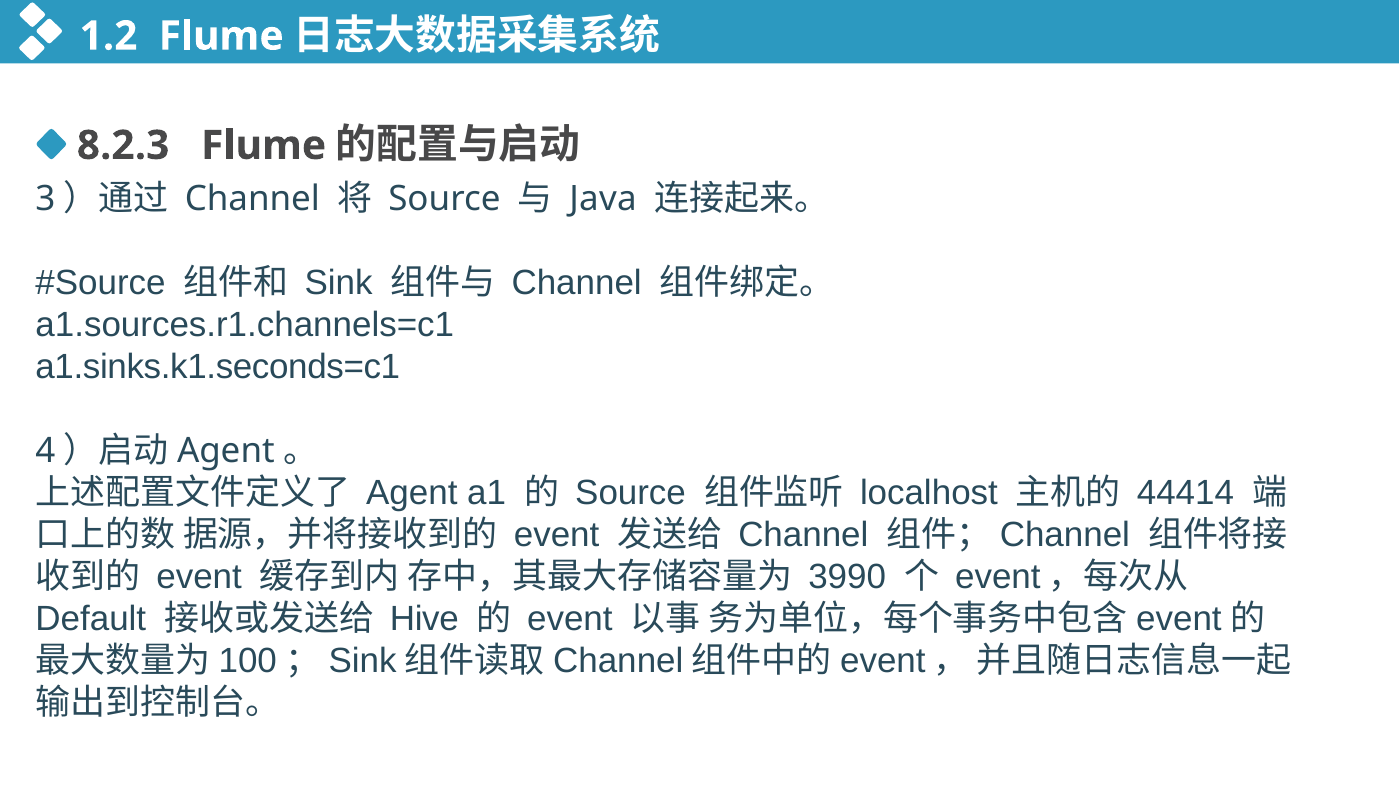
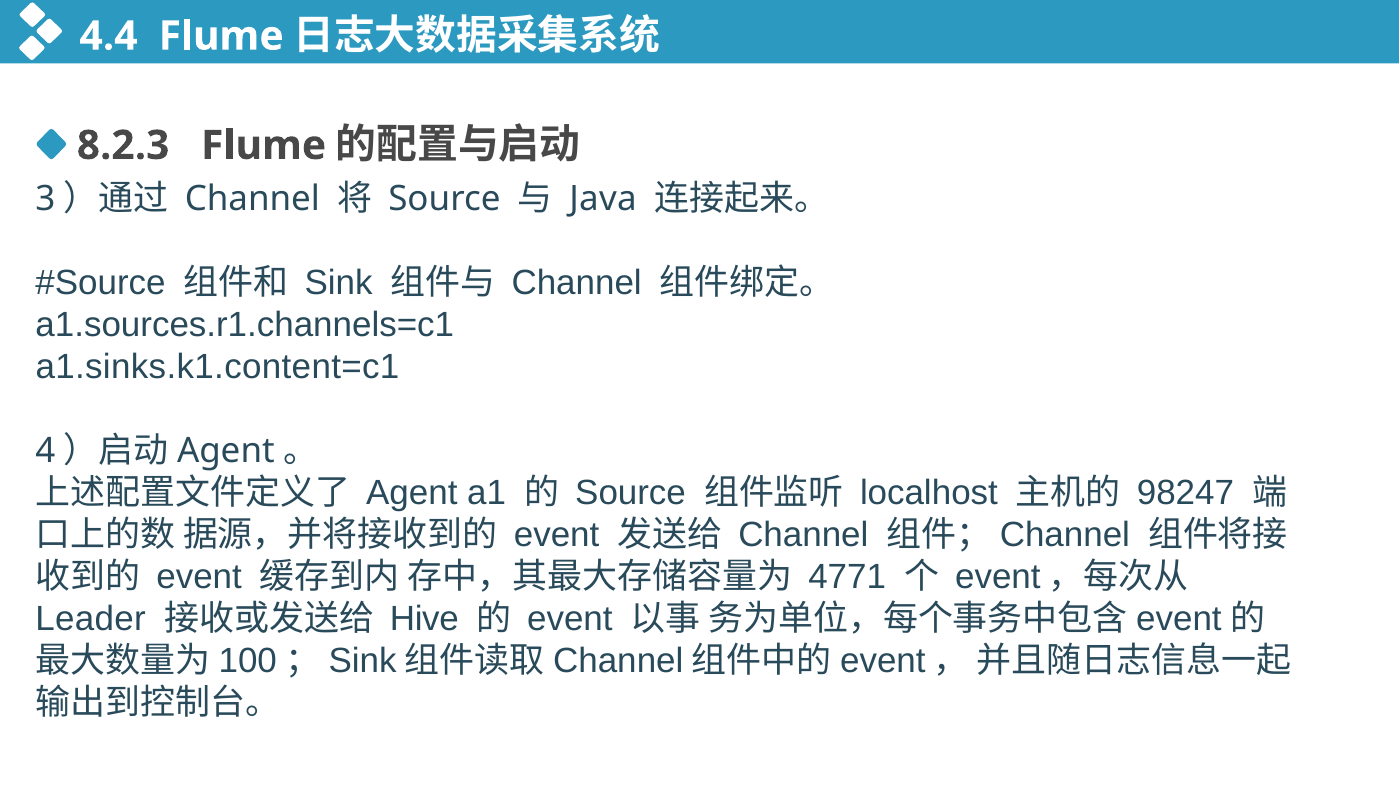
1.2: 1.2 -> 4.4
a1.sinks.k1.seconds=c1: a1.sinks.k1.seconds=c1 -> a1.sinks.k1.content=c1
44414: 44414 -> 98247
3990: 3990 -> 4771
Default: Default -> Leader
